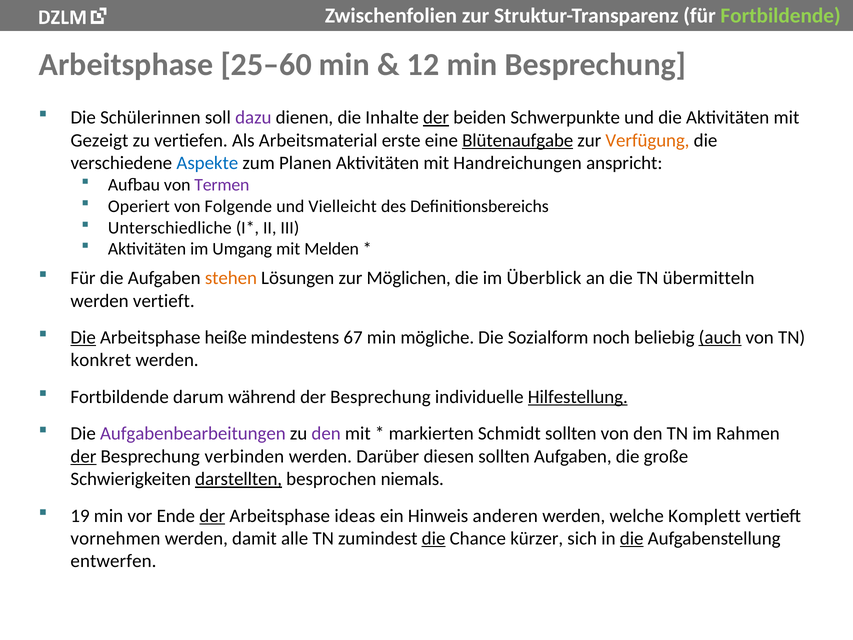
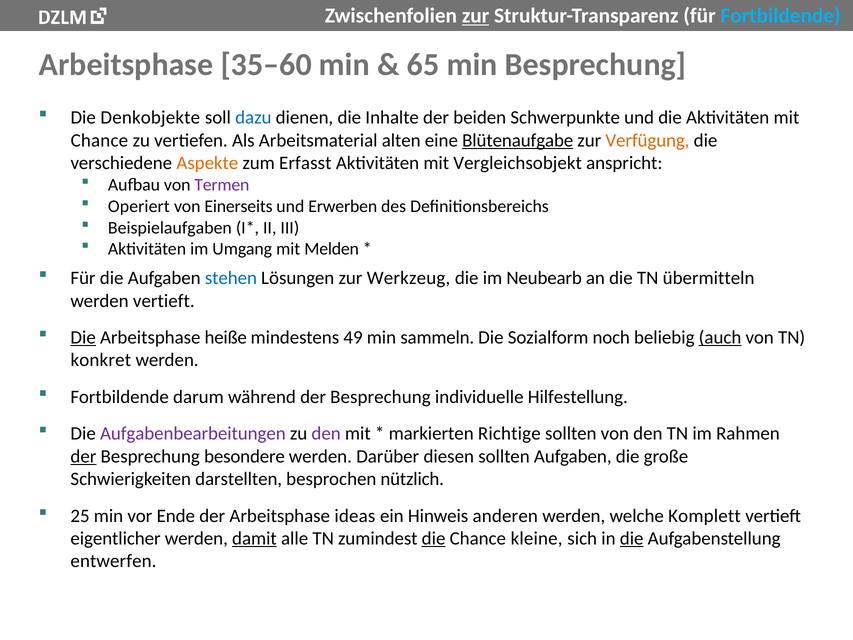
zur at (476, 16) underline: none -> present
Fortbildende at (781, 16) colour: light green -> light blue
25–60: 25–60 -> 35–60
12: 12 -> 65
Schülerinnen: Schülerinnen -> Denkobjekte
dazu colour: purple -> blue
der at (436, 118) underline: present -> none
Gezeigt at (99, 140): Gezeigt -> Chance
erste: erste -> alten
Aspekte colour: blue -> orange
Planen: Planen -> Erfasst
Handreichungen: Handreichungen -> Vergleichsobjekt
Folgende: Folgende -> Einerseits
Vielleicht: Vielleicht -> Erwerben
Unterschiedliche: Unterschiedliche -> Beispielaufgaben
stehen colour: orange -> blue
Möglichen: Möglichen -> Werkzeug
Überblick: Überblick -> Neubearb
67: 67 -> 49
mögliche: mögliche -> sammeln
Hilfestellung underline: present -> none
Schmidt: Schmidt -> Richtige
verbinden: verbinden -> besondere
darstellten underline: present -> none
niemals: niemals -> nützlich
19: 19 -> 25
der at (212, 516) underline: present -> none
vornehmen: vornehmen -> eigentlicher
damit underline: none -> present
kürzer: kürzer -> kleine
